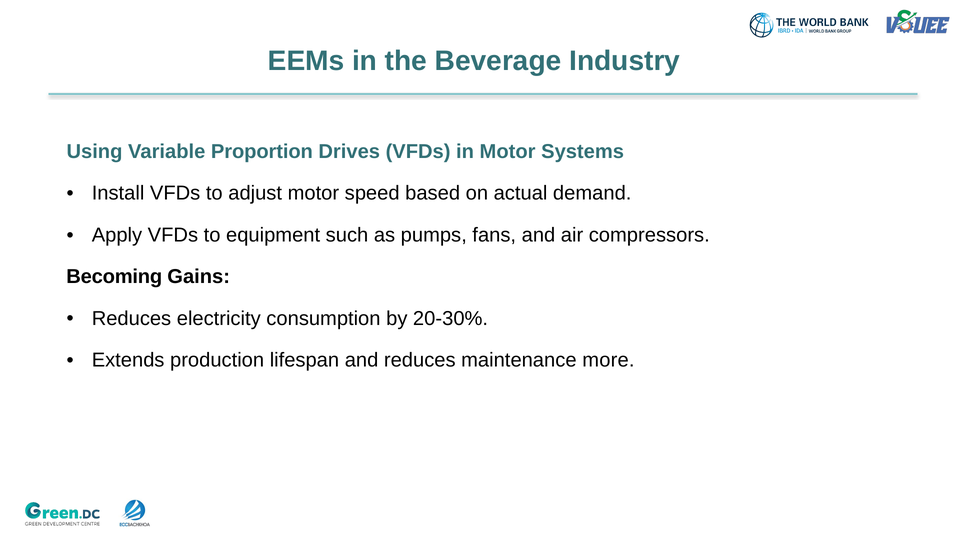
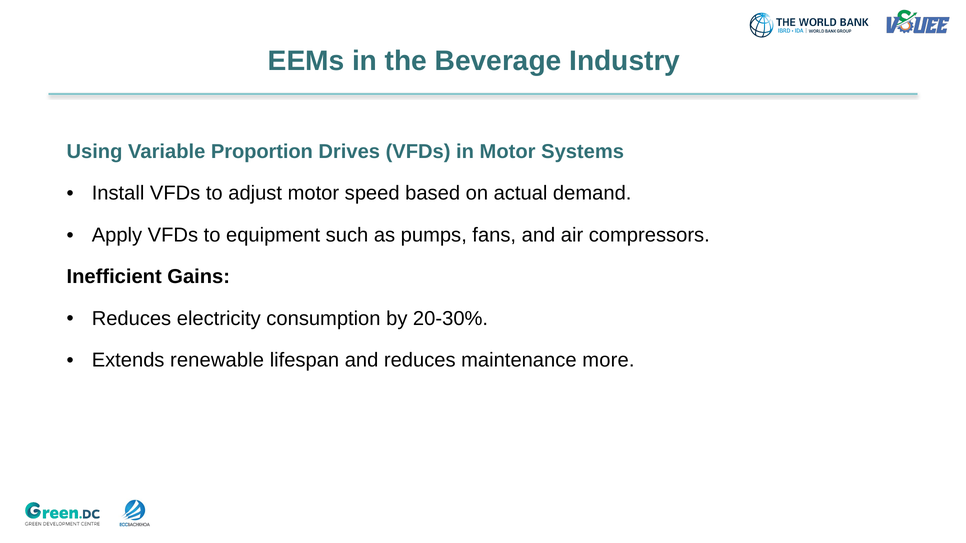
Becoming: Becoming -> Inefficient
production: production -> renewable
